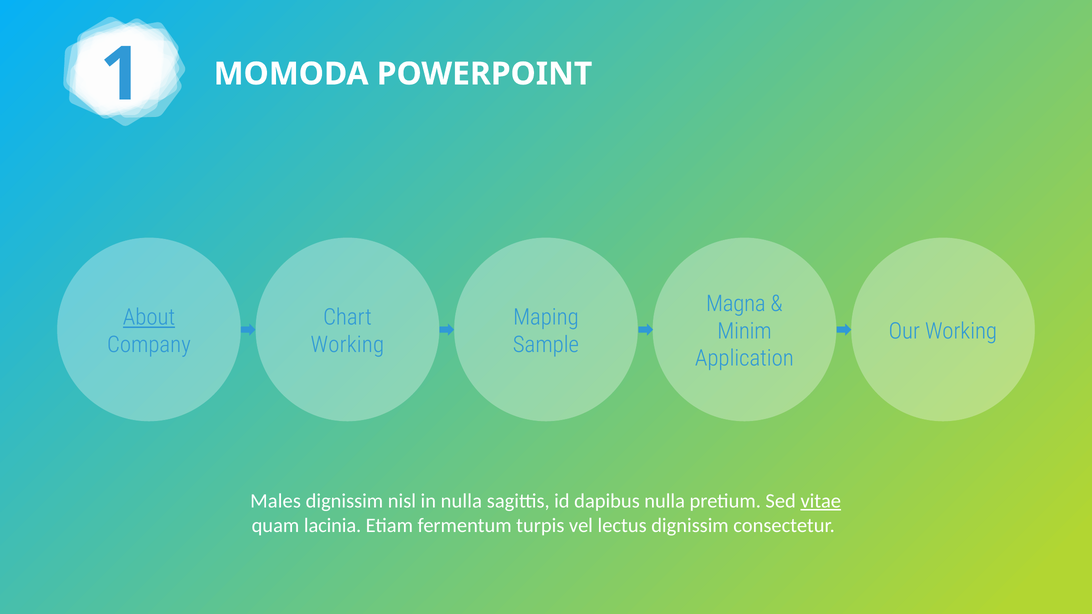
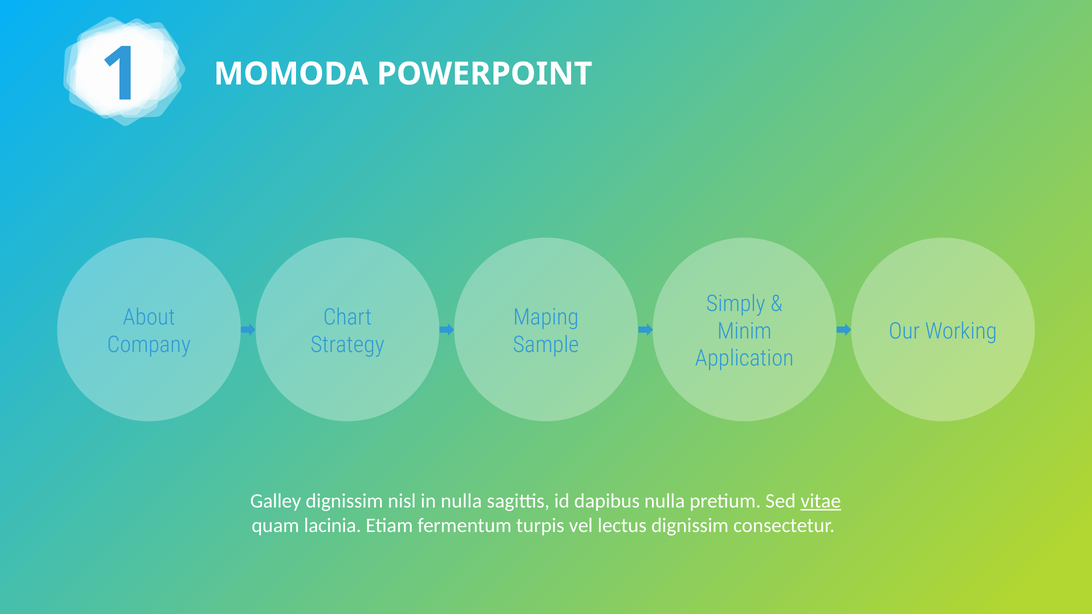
Magna: Magna -> Simply
About underline: present -> none
Working at (347, 345): Working -> Strategy
Males: Males -> Galley
